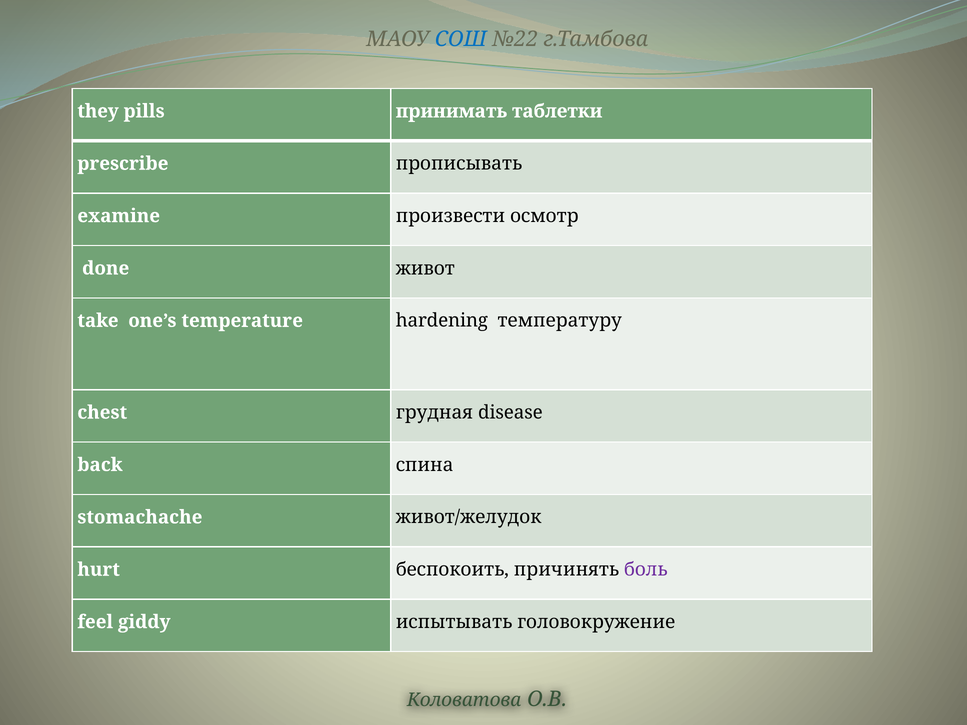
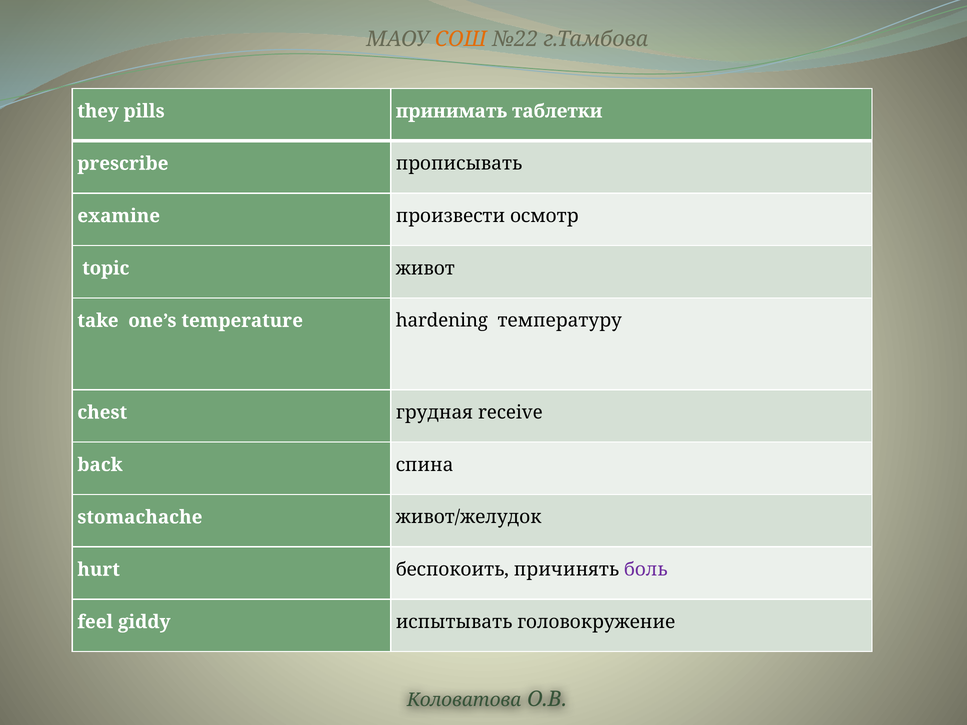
СОШ colour: blue -> orange
done: done -> topic
disease: disease -> receive
